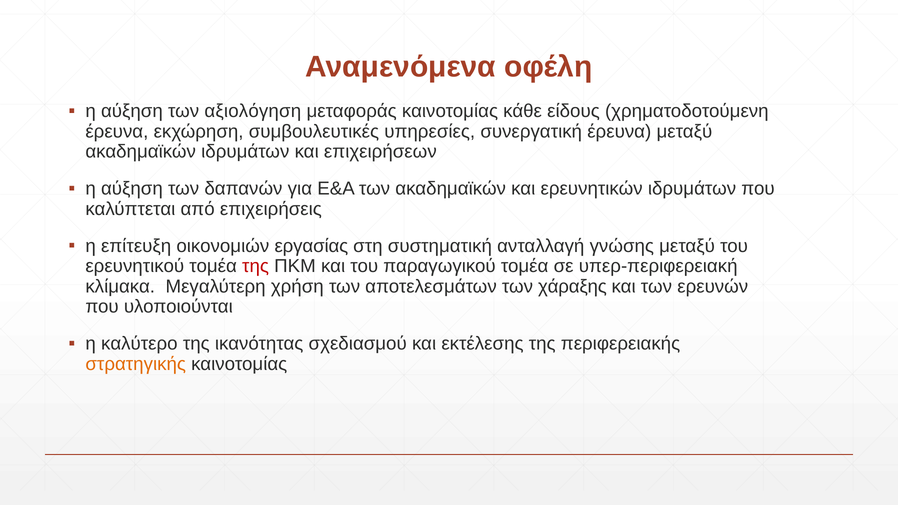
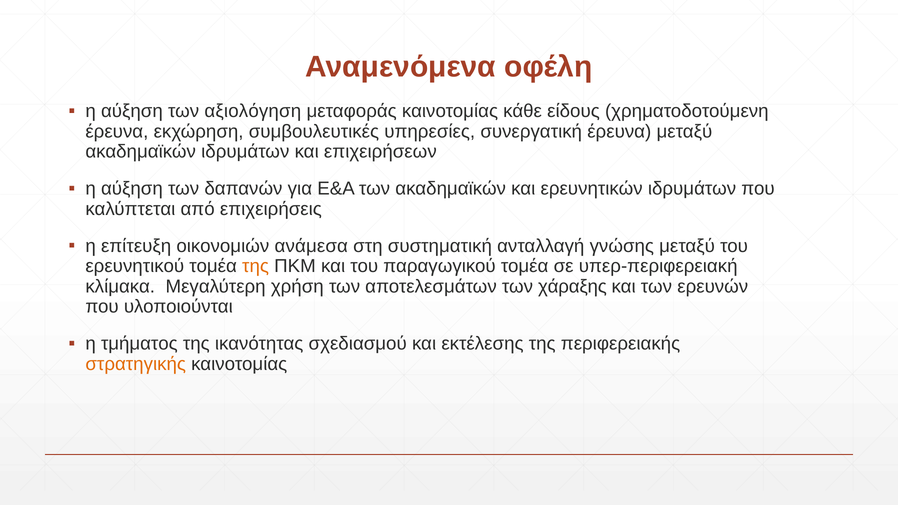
εργασίας: εργασίας -> ανάμεσα
της at (256, 266) colour: red -> orange
καλύτερο: καλύτερο -> τμήματος
